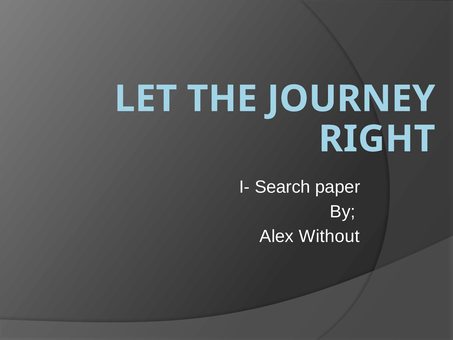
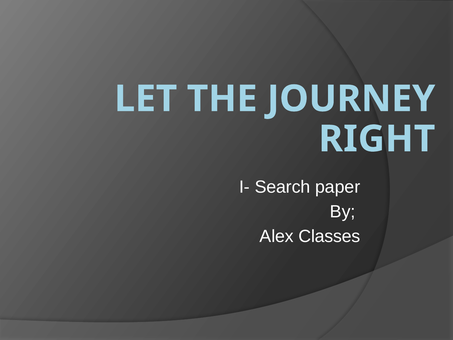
Without: Without -> Classes
